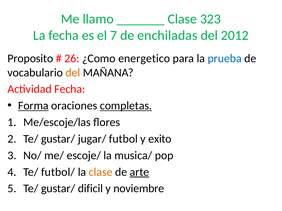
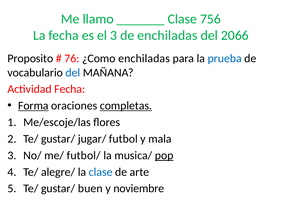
323: 323 -> 756
el 7: 7 -> 3
2012: 2012 -> 2066
26: 26 -> 76
¿Como energetico: energetico -> enchiladas
del at (73, 73) colour: orange -> blue
exito: exito -> mala
escoje/: escoje/ -> futbol/
pop underline: none -> present
futbol/: futbol/ -> alegre/
clase at (101, 172) colour: orange -> blue
arte underline: present -> none
dificil: dificil -> buen
